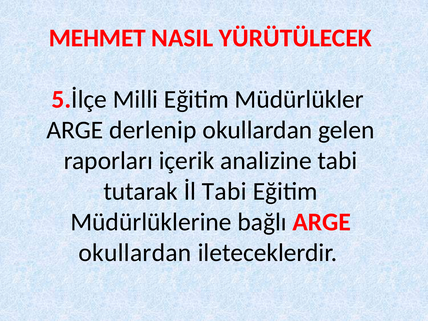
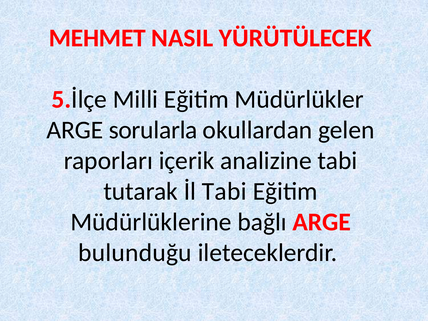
derlenip: derlenip -> sorularla
okullardan at (135, 253): okullardan -> bulunduğu
